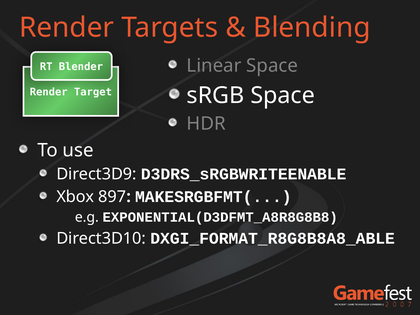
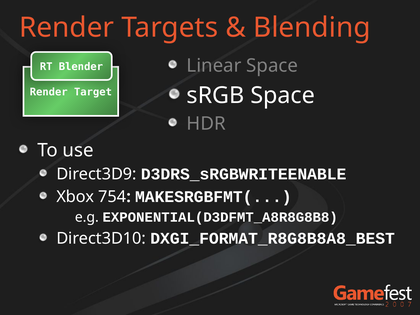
897: 897 -> 754
DXGI_FORMAT_R8G8B8A8_ABLE: DXGI_FORMAT_R8G8B8A8_ABLE -> DXGI_FORMAT_R8G8B8A8_BEST
